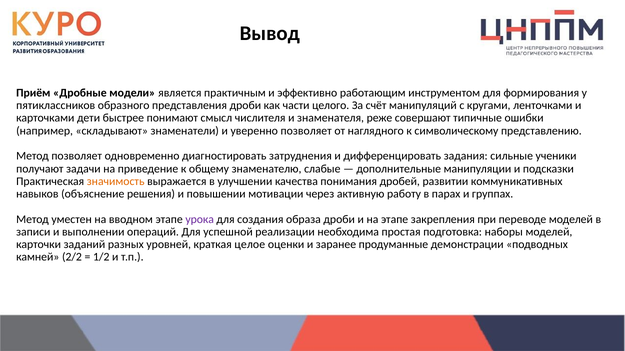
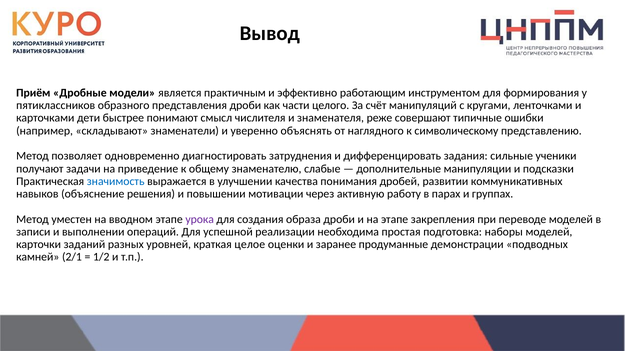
уверенно позволяет: позволяет -> объяснять
значимость colour: orange -> blue
2/2: 2/2 -> 2/1
